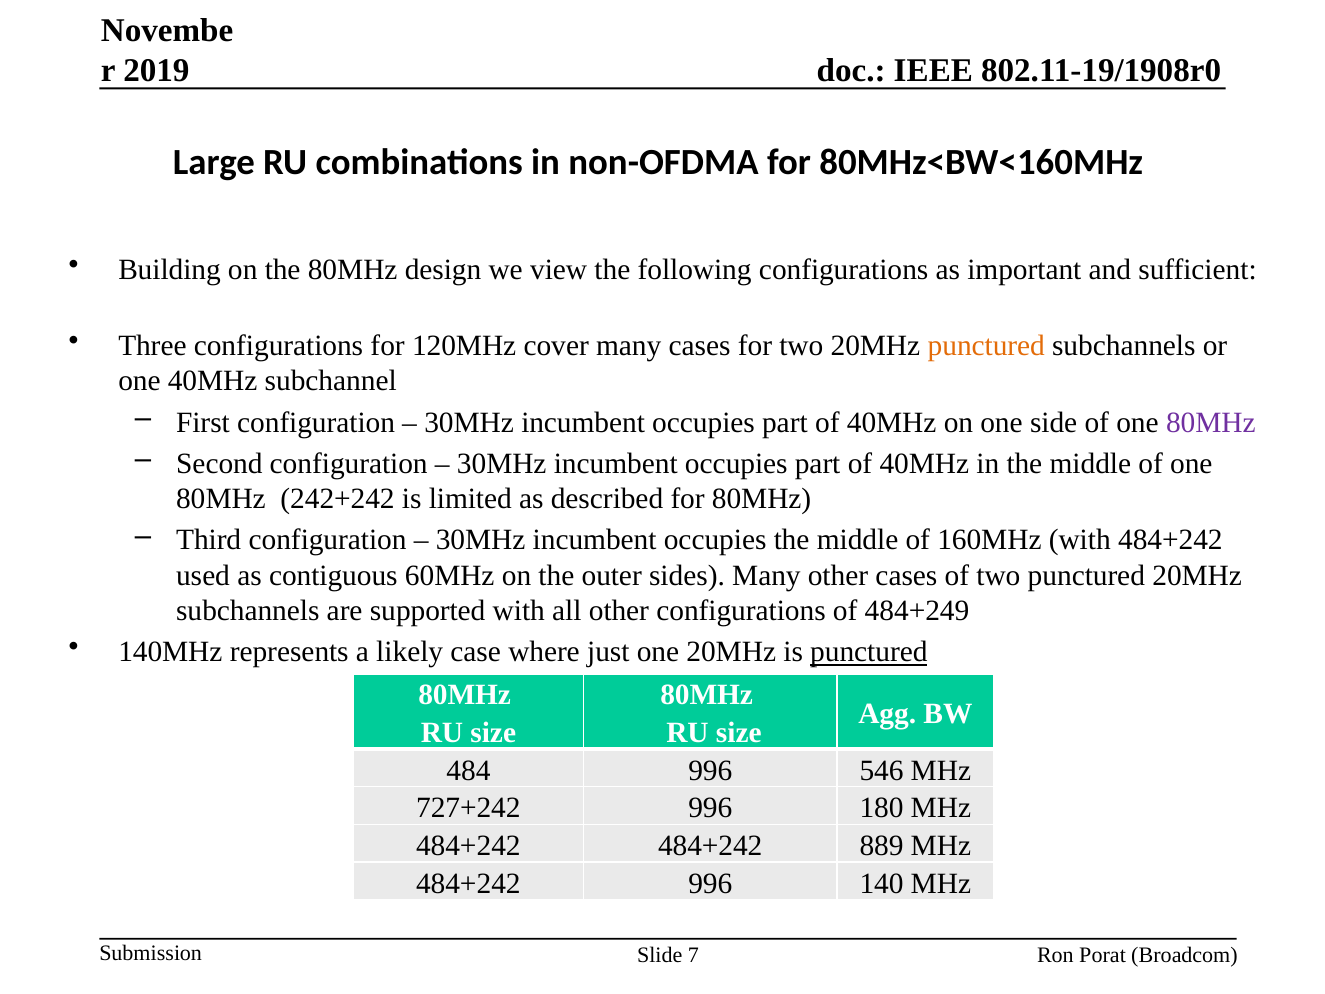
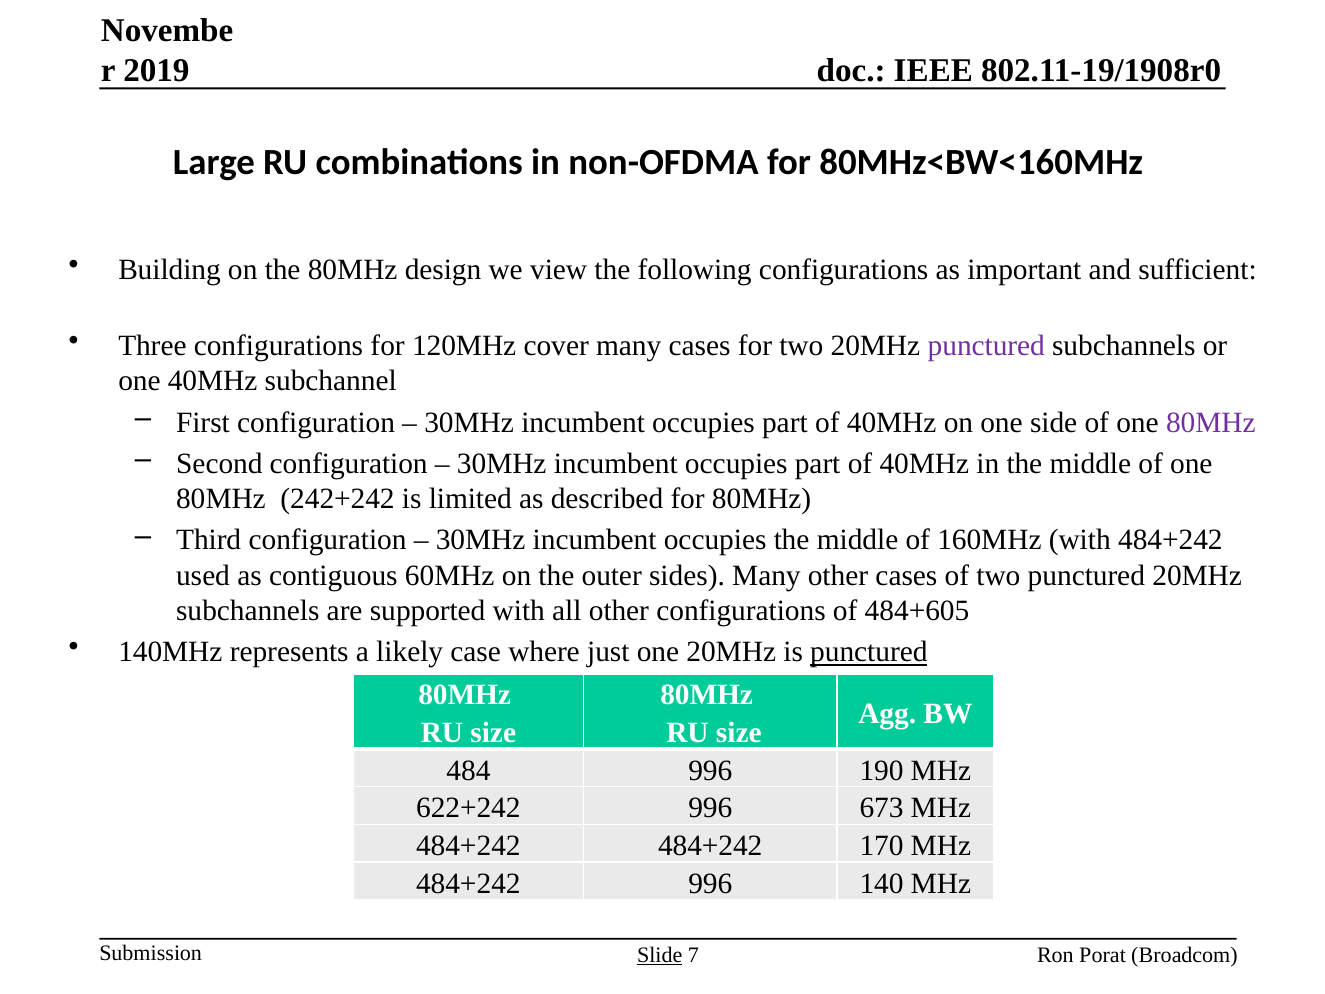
punctured at (986, 346) colour: orange -> purple
484+249: 484+249 -> 484+605
546: 546 -> 190
727+242: 727+242 -> 622+242
180: 180 -> 673
889: 889 -> 170
Slide underline: none -> present
